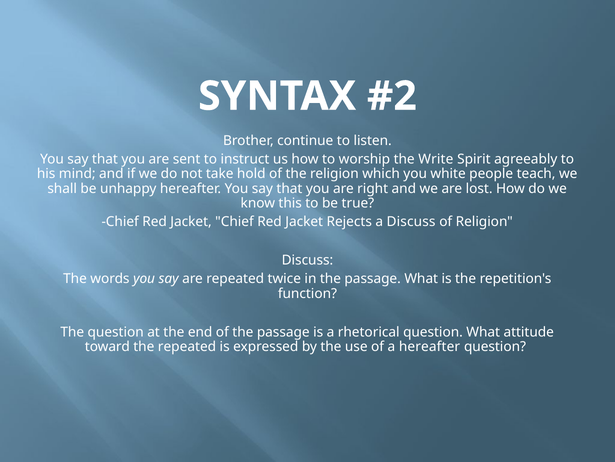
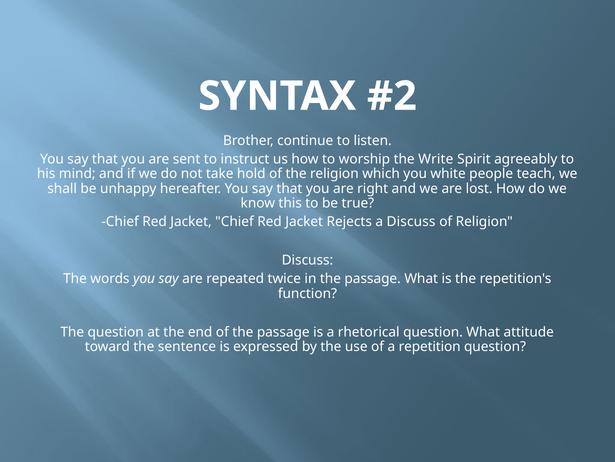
the repeated: repeated -> sentence
a hereafter: hereafter -> repetition
